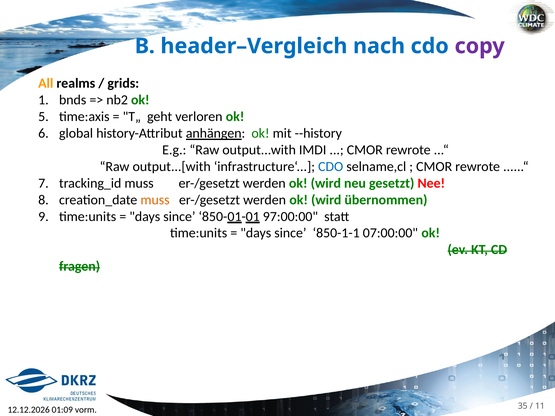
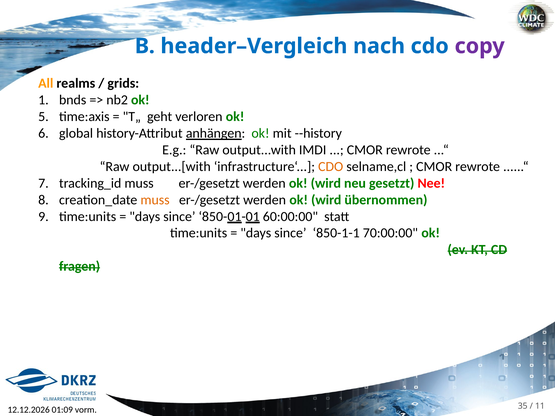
CDO at (331, 167) colour: blue -> orange
97:00:00: 97:00:00 -> 60:00:00
07:00:00: 07:00:00 -> 70:00:00
